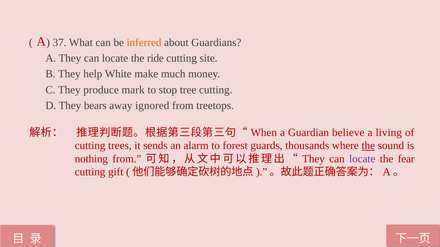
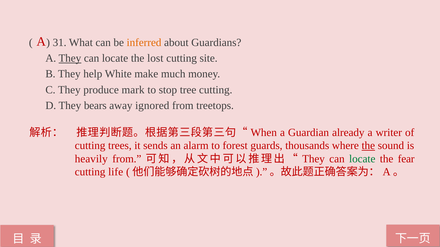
37: 37 -> 31
They at (70, 58) underline: none -> present
ride: ride -> lost
believe: believe -> already
living: living -> writer
nothing: nothing -> heavily
locate at (362, 159) colour: purple -> green
gift: gift -> life
